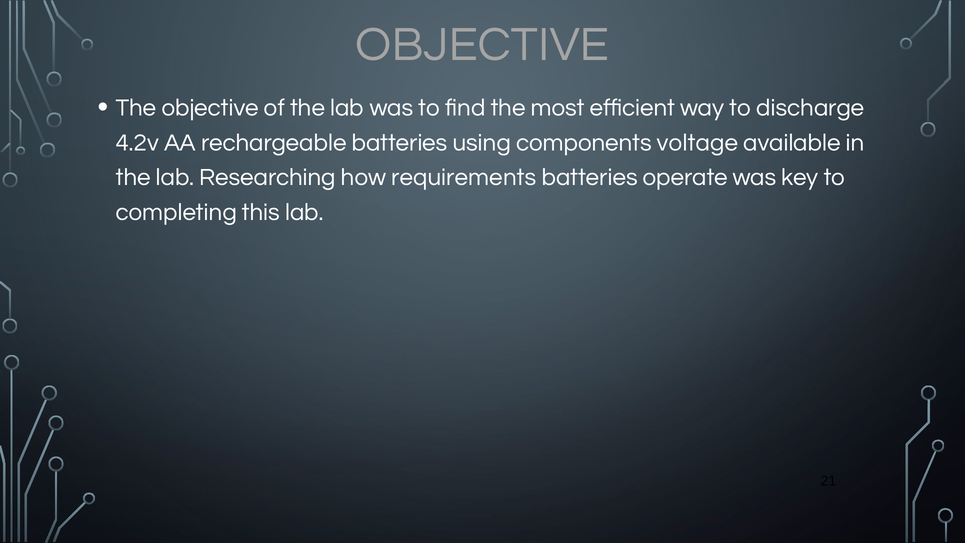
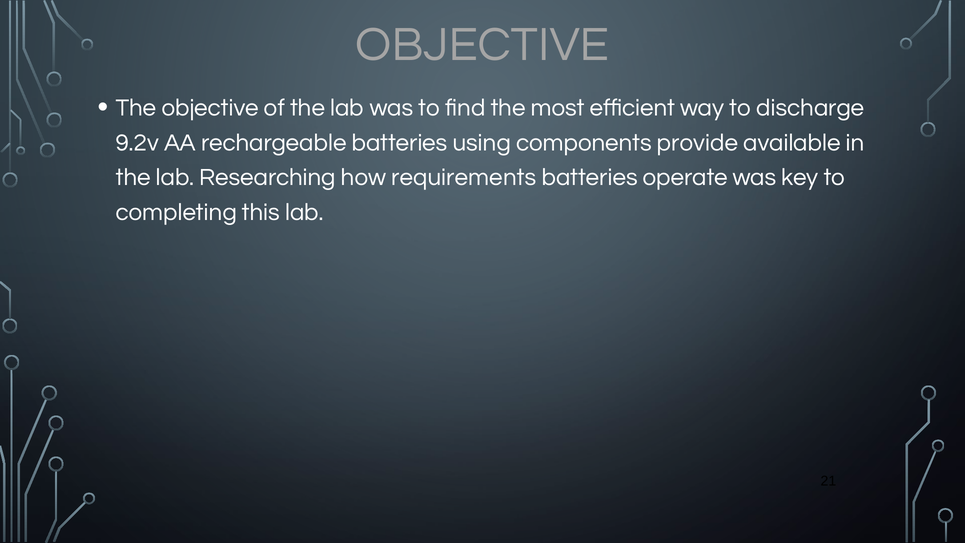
4.2v: 4.2v -> 9.2v
voltage: voltage -> provide
